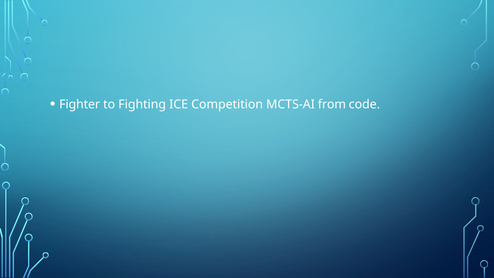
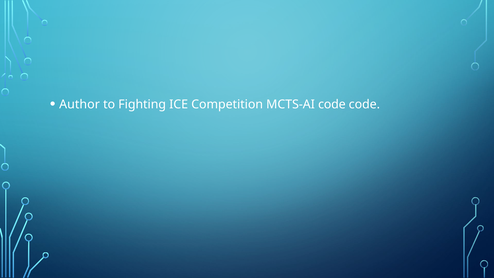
Fighter: Fighter -> Author
MCTS-AI from: from -> code
